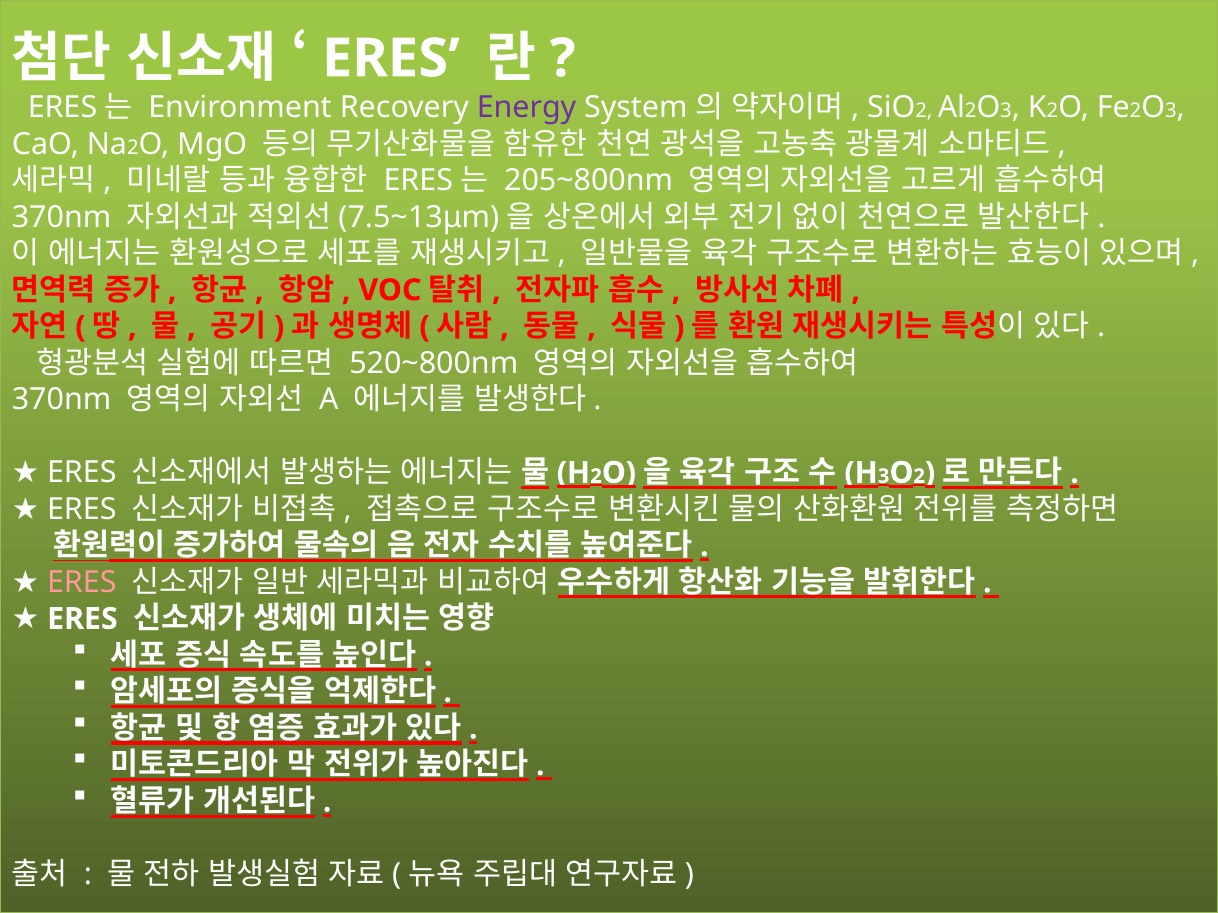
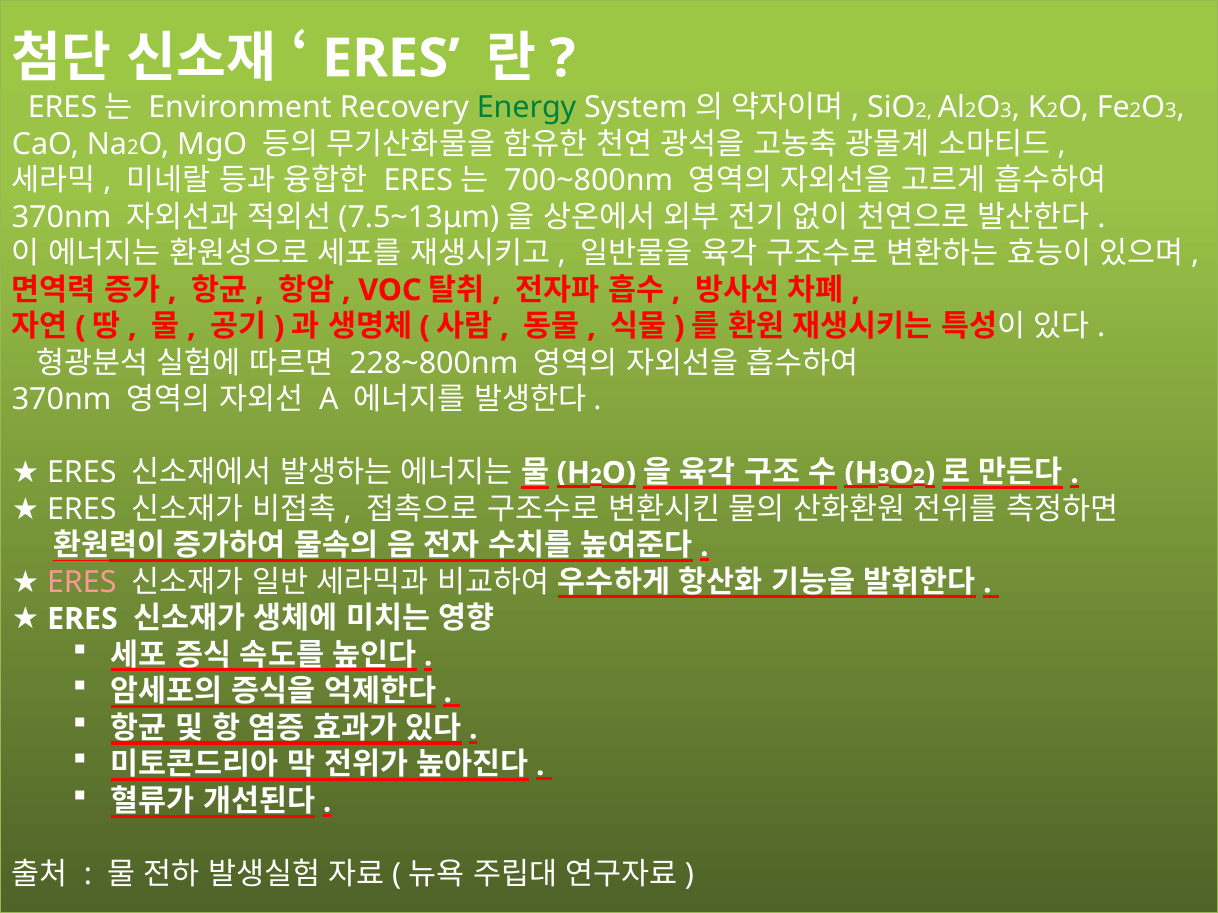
Energy colour: purple -> green
205~800nm: 205~800nm -> 700~800nm
520~800nm: 520~800nm -> 228~800nm
